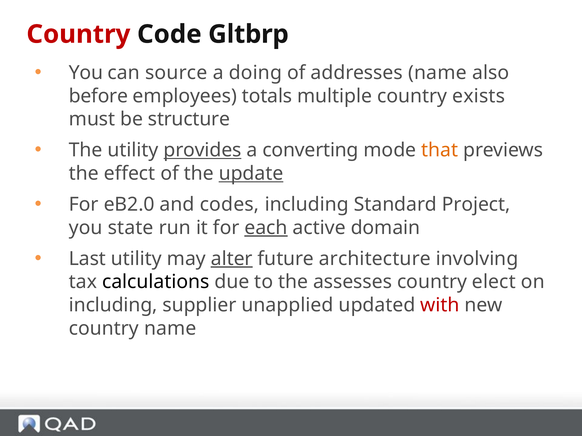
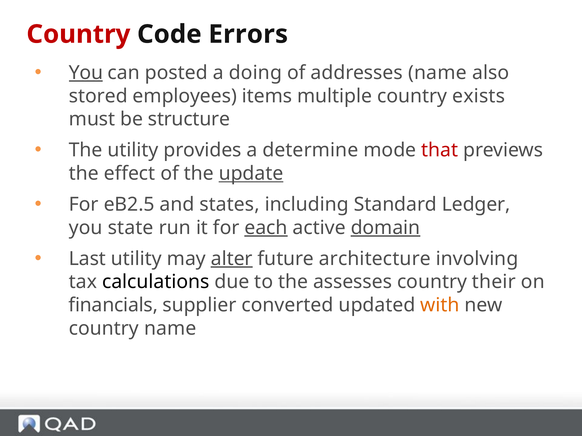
Gltbrp: Gltbrp -> Errors
You at (86, 73) underline: none -> present
source: source -> posted
before: before -> stored
totals: totals -> items
provides underline: present -> none
converting: converting -> determine
that colour: orange -> red
eB2.0: eB2.0 -> eB2.5
codes: codes -> states
Project: Project -> Ledger
domain underline: none -> present
elect: elect -> their
including at (113, 306): including -> financials
unapplied: unapplied -> converted
with colour: red -> orange
